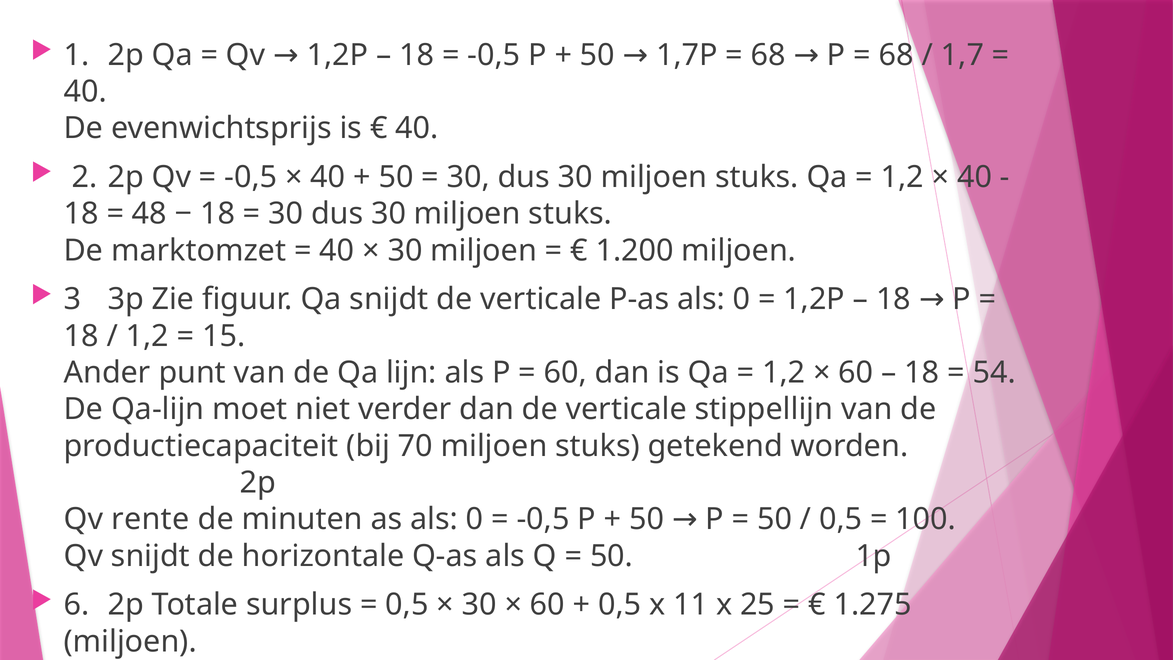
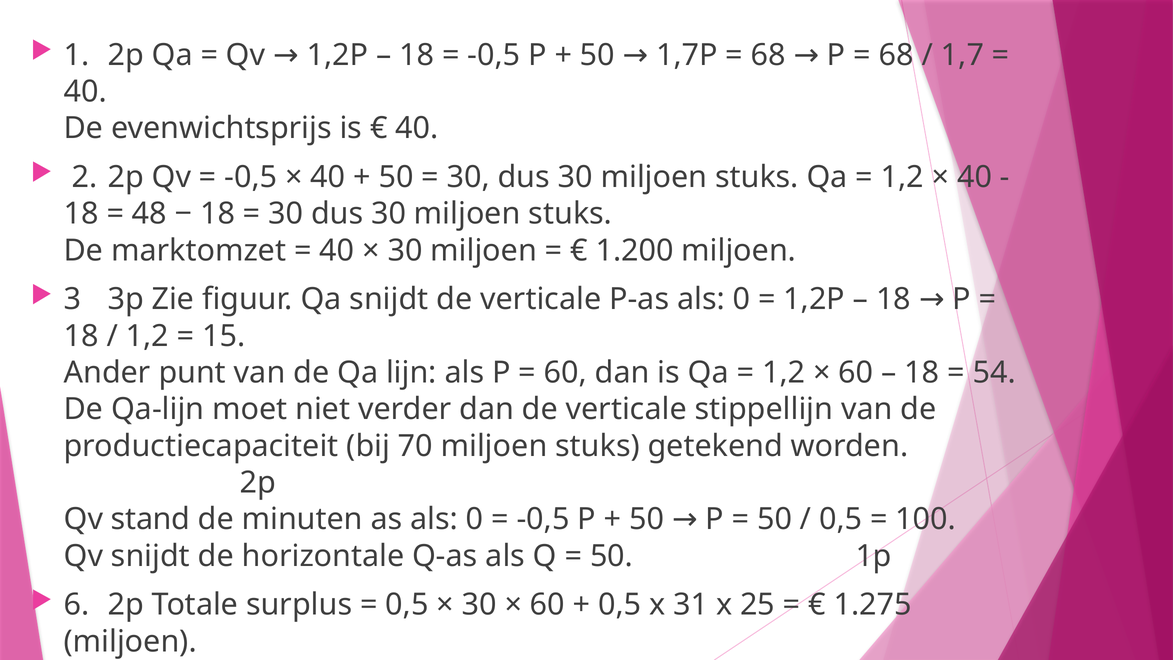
rente: rente -> stand
11: 11 -> 31
